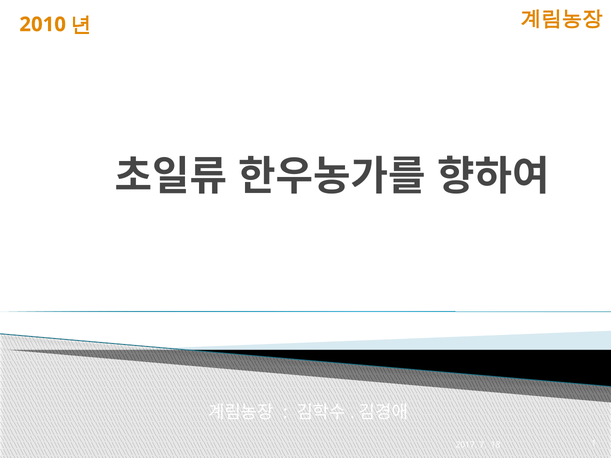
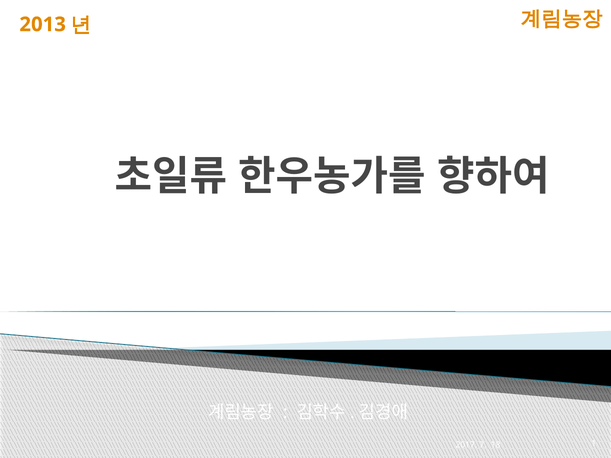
2010: 2010 -> 2013
